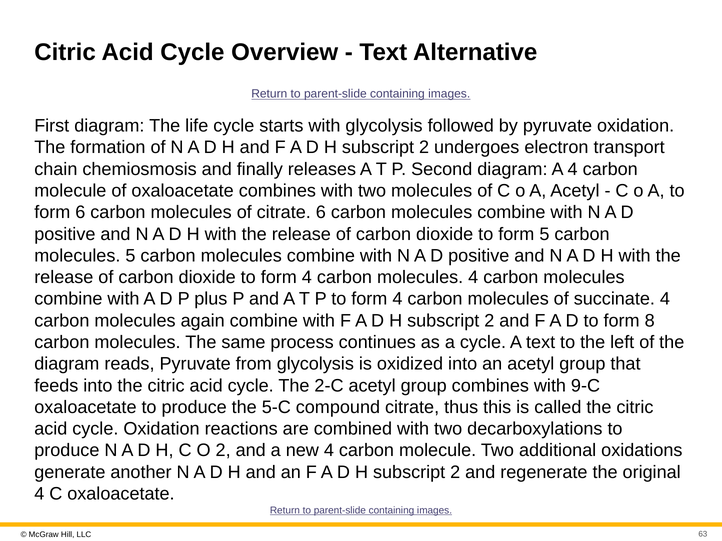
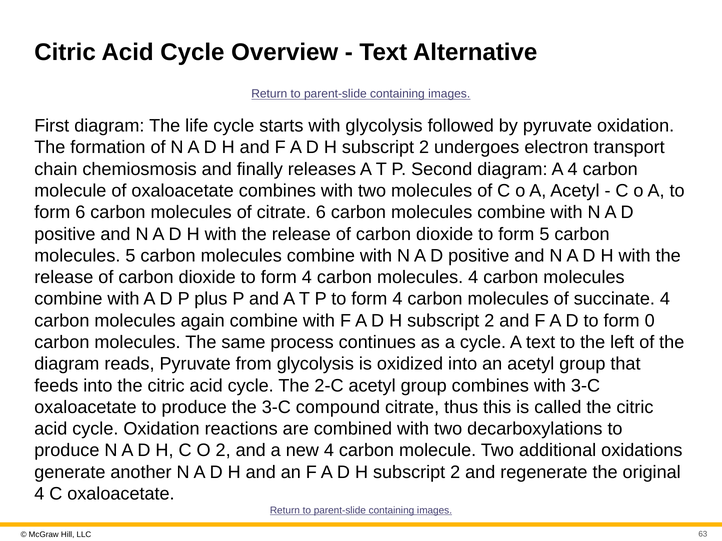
8: 8 -> 0
with 9-C: 9-C -> 3-C
the 5-C: 5-C -> 3-C
